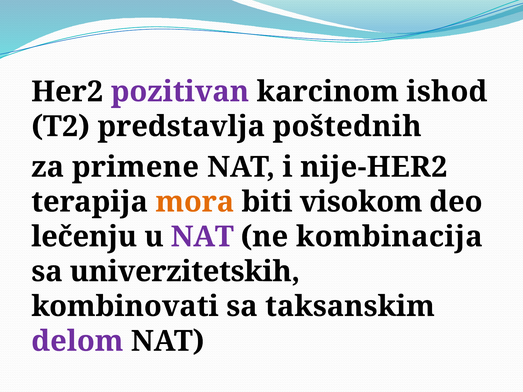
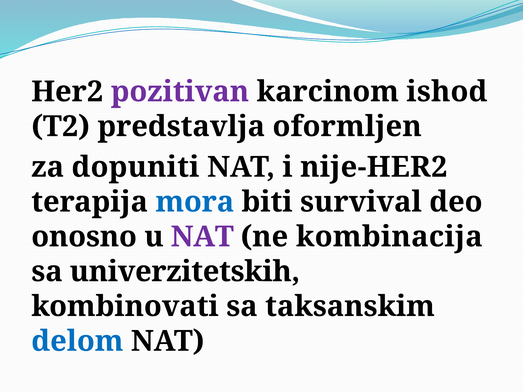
poštednih: poštednih -> oformljen
primene: primene -> dopuniti
mora colour: orange -> blue
visokom: visokom -> survival
lečenju: lečenju -> onosno
delom colour: purple -> blue
